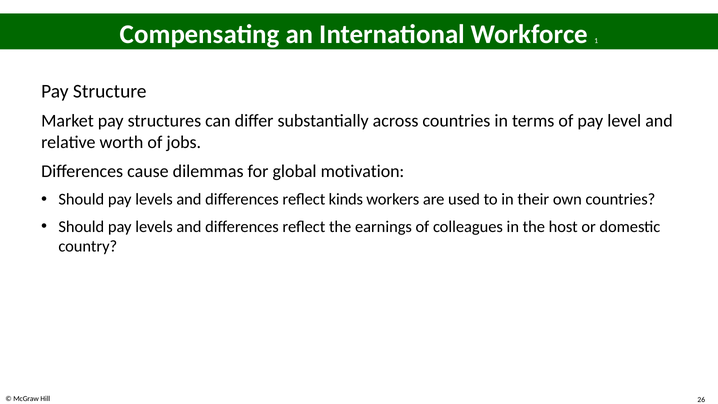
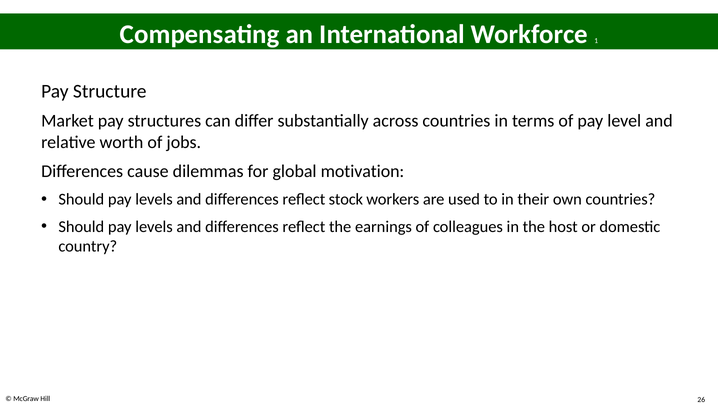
kinds: kinds -> stock
